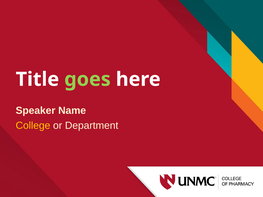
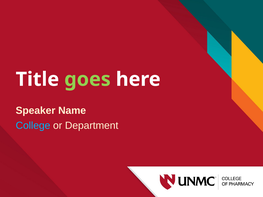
College colour: yellow -> light blue
